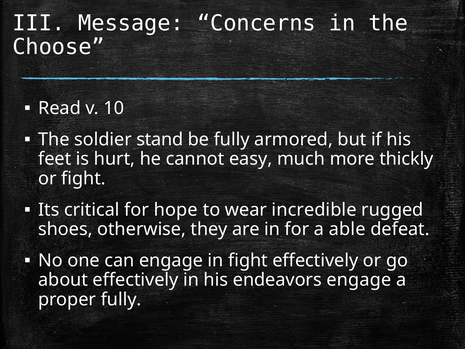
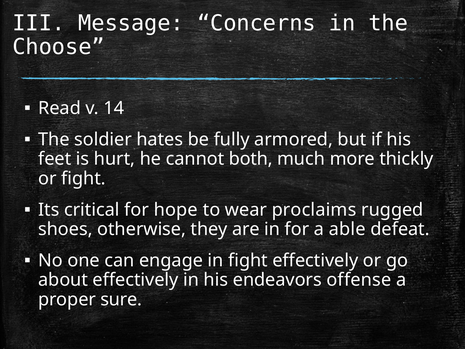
10: 10 -> 14
stand: stand -> hates
easy: easy -> both
incredible: incredible -> proclaims
endeavors engage: engage -> offense
proper fully: fully -> sure
